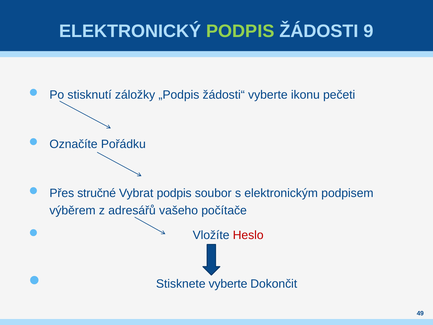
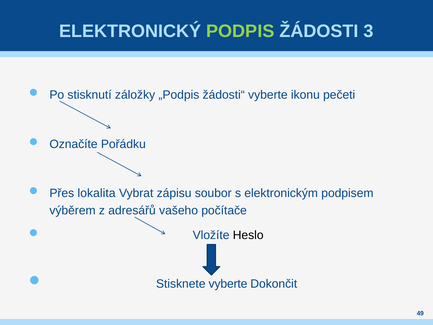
9: 9 -> 3
stručné: stručné -> lokalita
Vybrat podpis: podpis -> zápisu
Heslo colour: red -> black
